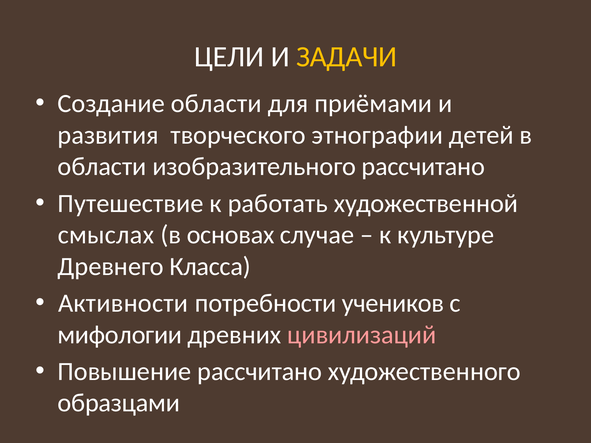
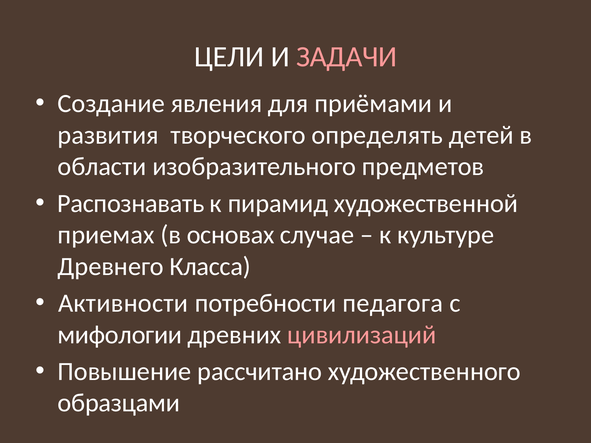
ЗАДАЧИ colour: yellow -> pink
Создание области: области -> явления
этнографии: этнографии -> определять
изобразительного рассчитано: рассчитано -> предметов
Путешествие: Путешествие -> Распознавать
работать: работать -> пирамид
смыслах: смыслах -> приемах
учеников: учеников -> педагога
